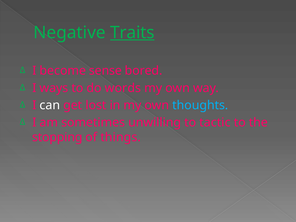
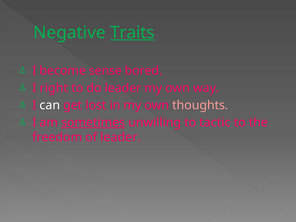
ways: ways -> right
do words: words -> leader
thoughts colour: light blue -> pink
sometimes underline: none -> present
stopping: stopping -> freedom
of things: things -> leader
